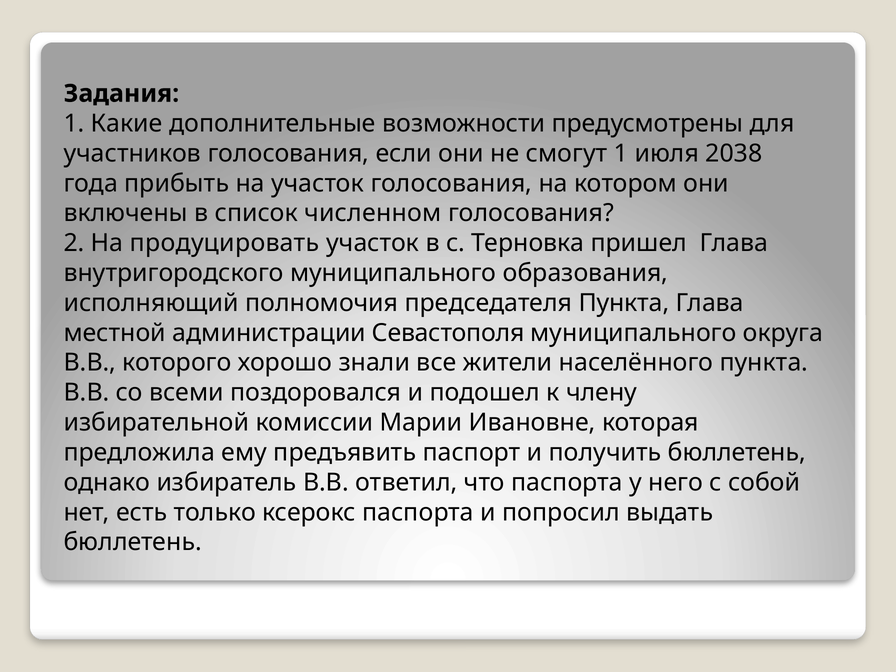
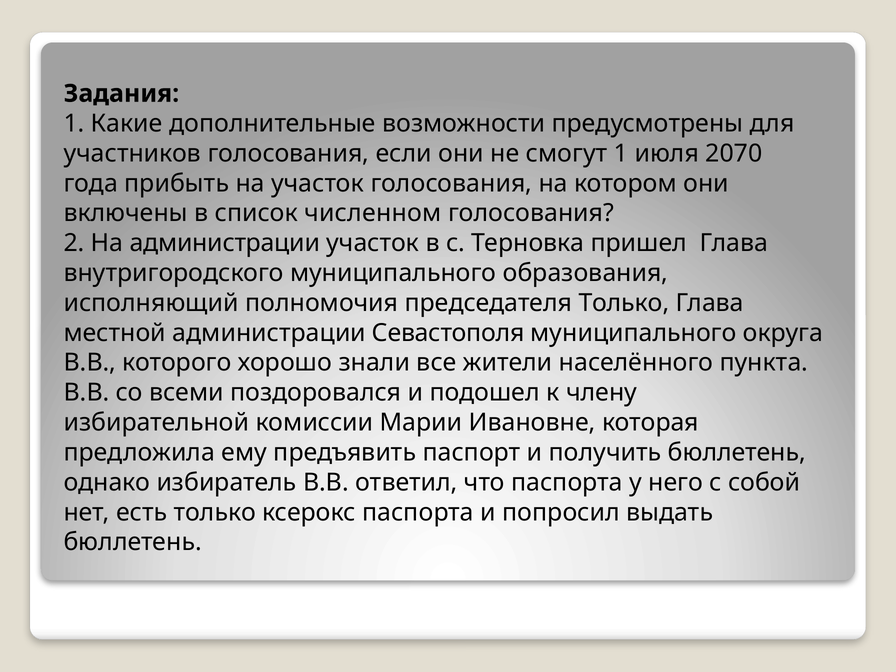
2038: 2038 -> 2070
На продуцировать: продуцировать -> администрации
председателя Пункта: Пункта -> Только
